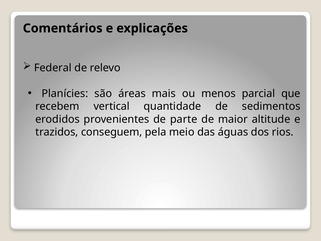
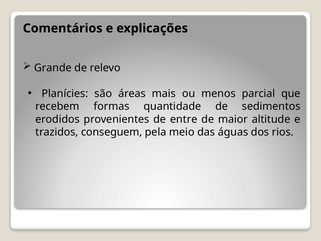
Federal: Federal -> Grande
vertical: vertical -> formas
parte: parte -> entre
